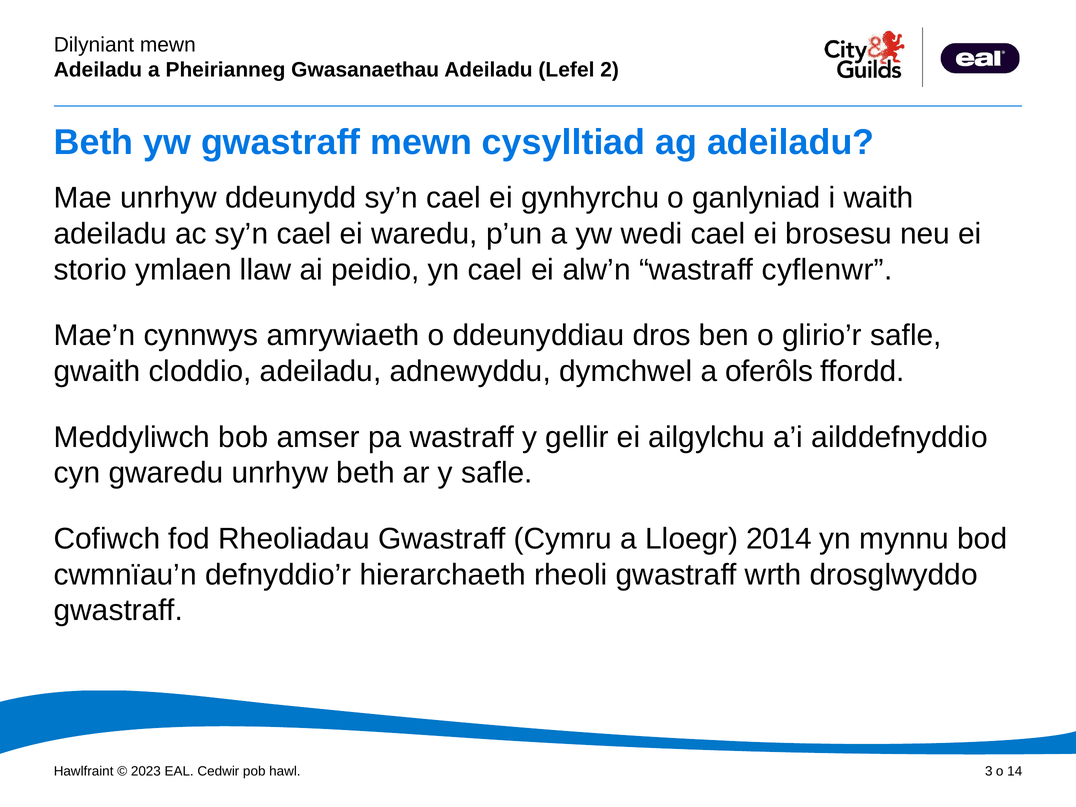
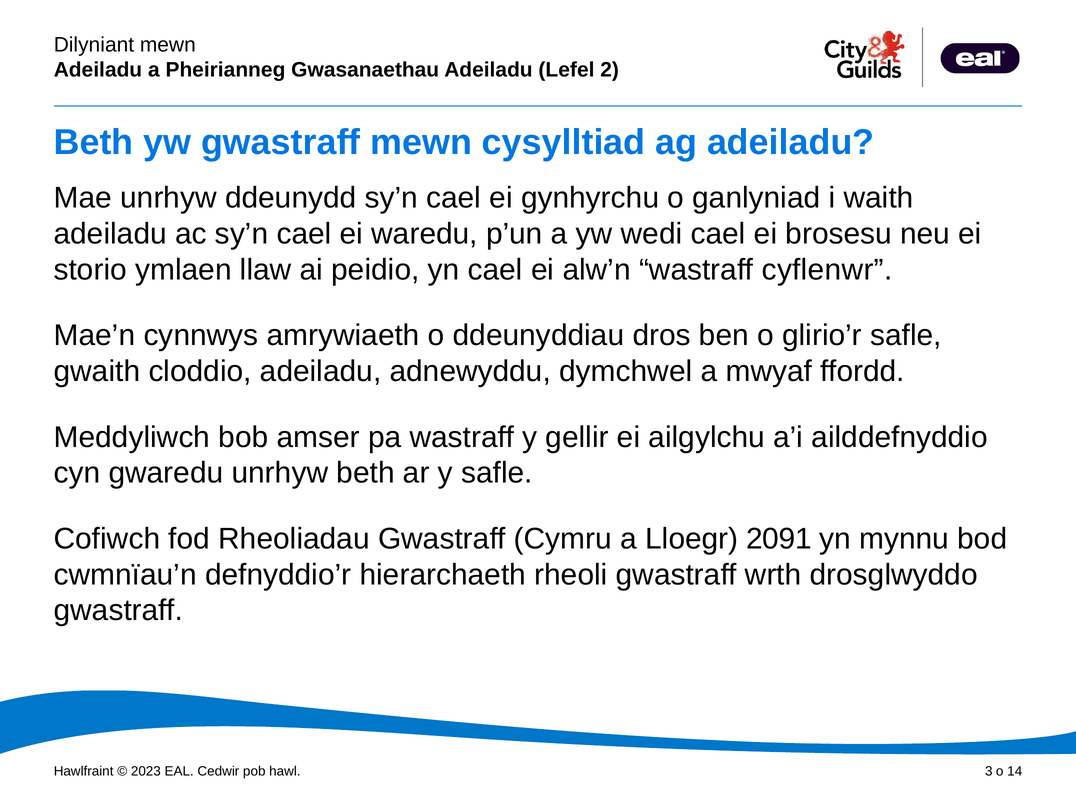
oferôls: oferôls -> mwyaf
2014: 2014 -> 2091
